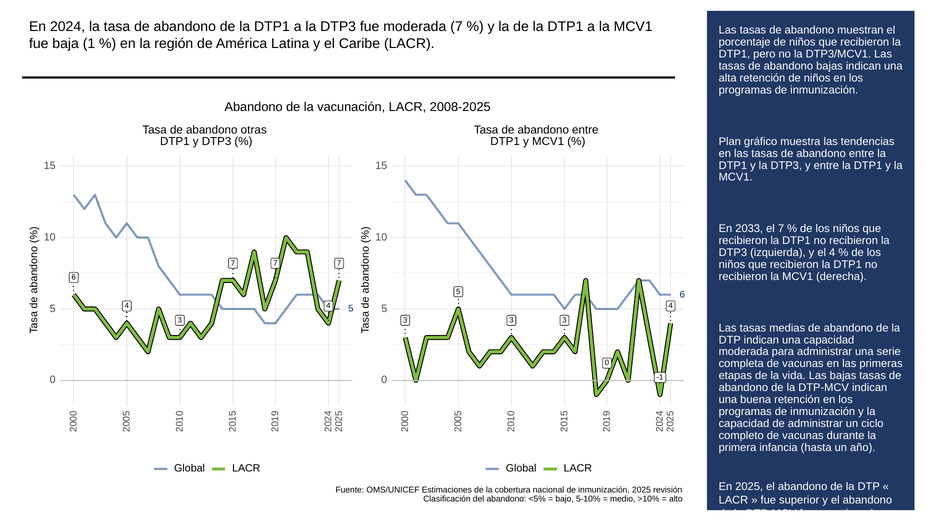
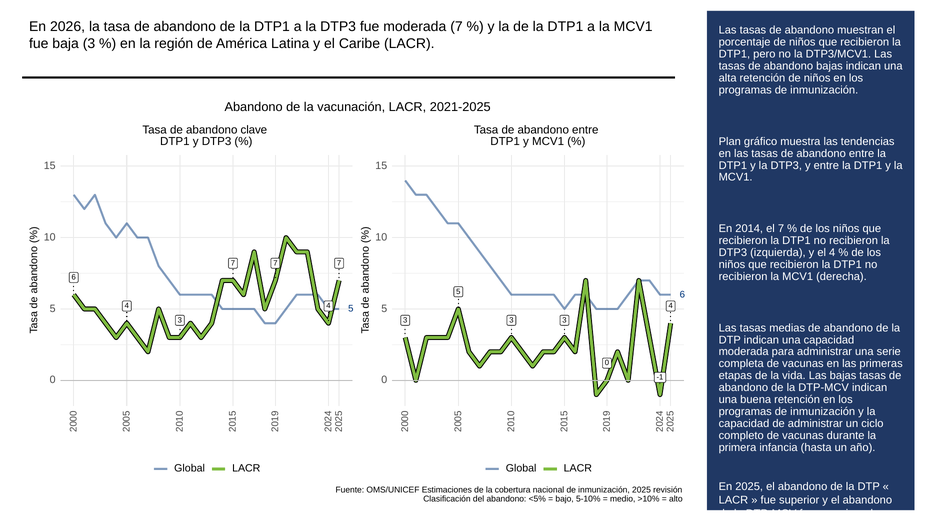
2024: 2024 -> 2026
baja 1: 1 -> 3
2008-2025: 2008-2025 -> 2021-2025
otras: otras -> clave
2033: 2033 -> 2014
